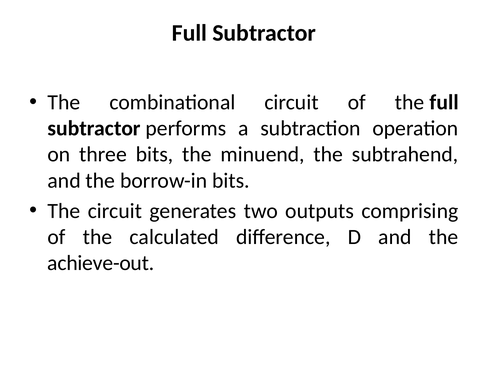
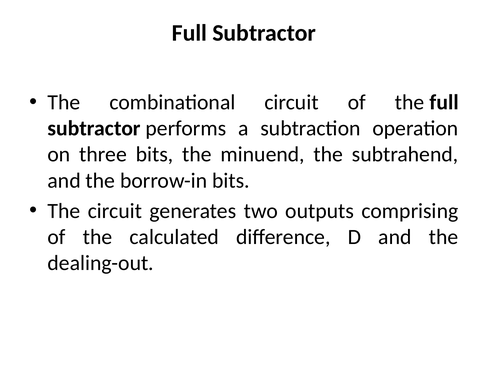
achieve-out: achieve-out -> dealing-out
